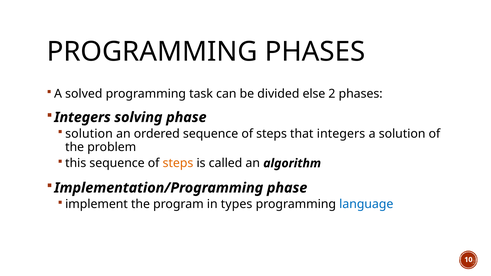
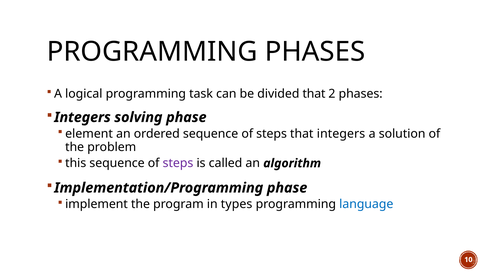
solved: solved -> logical
divided else: else -> that
solution at (89, 134): solution -> element
steps at (178, 163) colour: orange -> purple
